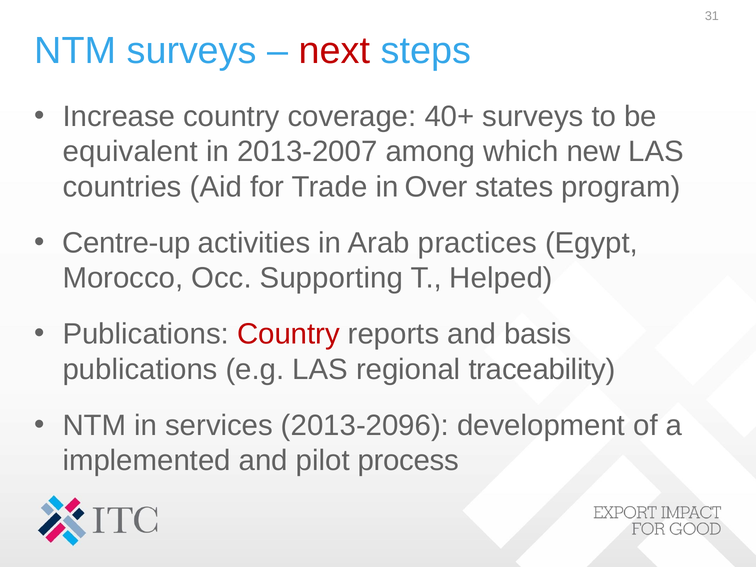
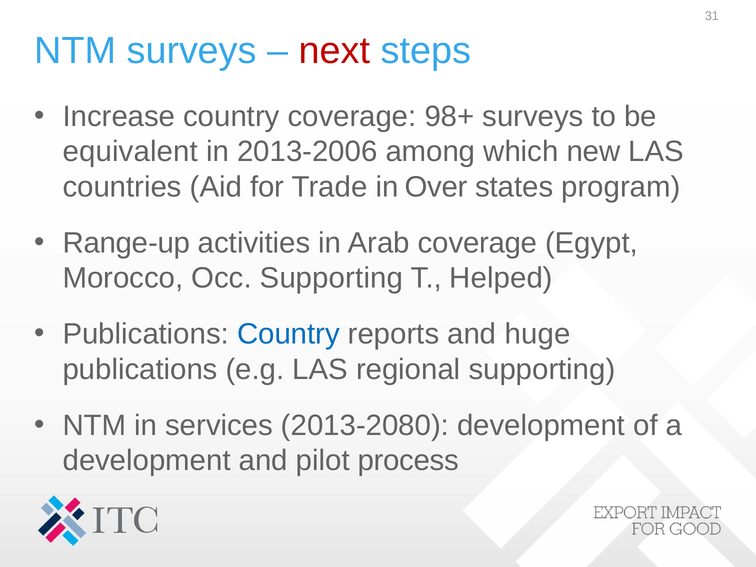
40+: 40+ -> 98+
2013-2007: 2013-2007 -> 2013-2006
Centre-up: Centre-up -> Range-up
Arab practices: practices -> coverage
Country at (288, 334) colour: red -> blue
basis: basis -> huge
regional traceability: traceability -> supporting
2013-2096: 2013-2096 -> 2013-2080
implemented at (147, 461): implemented -> development
